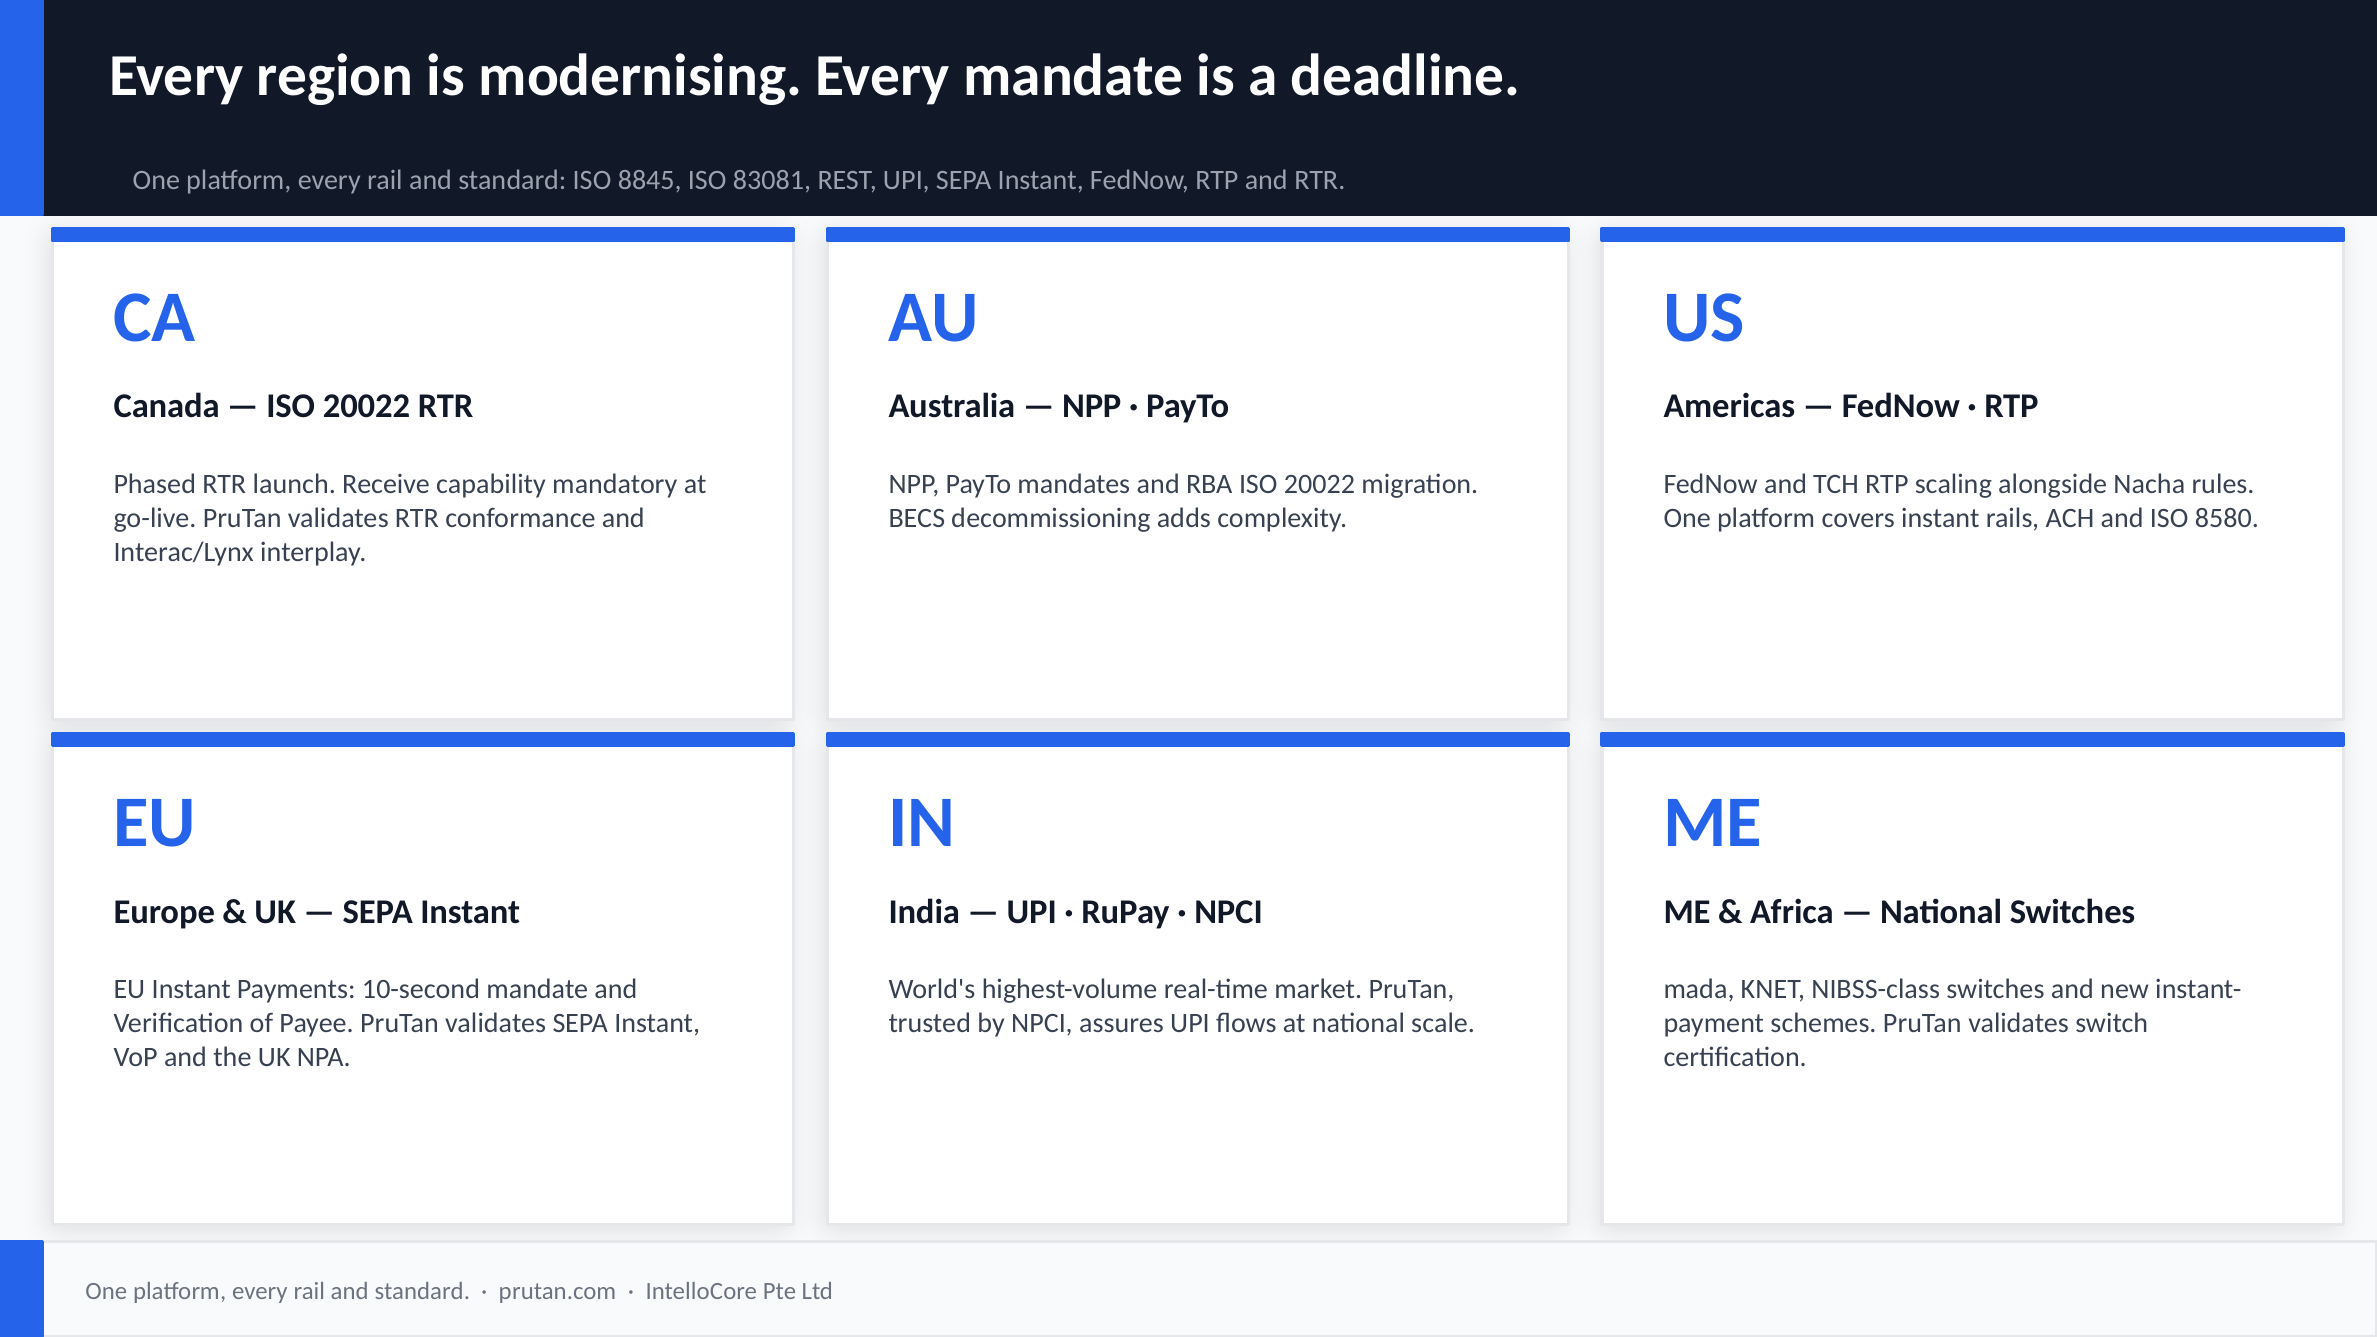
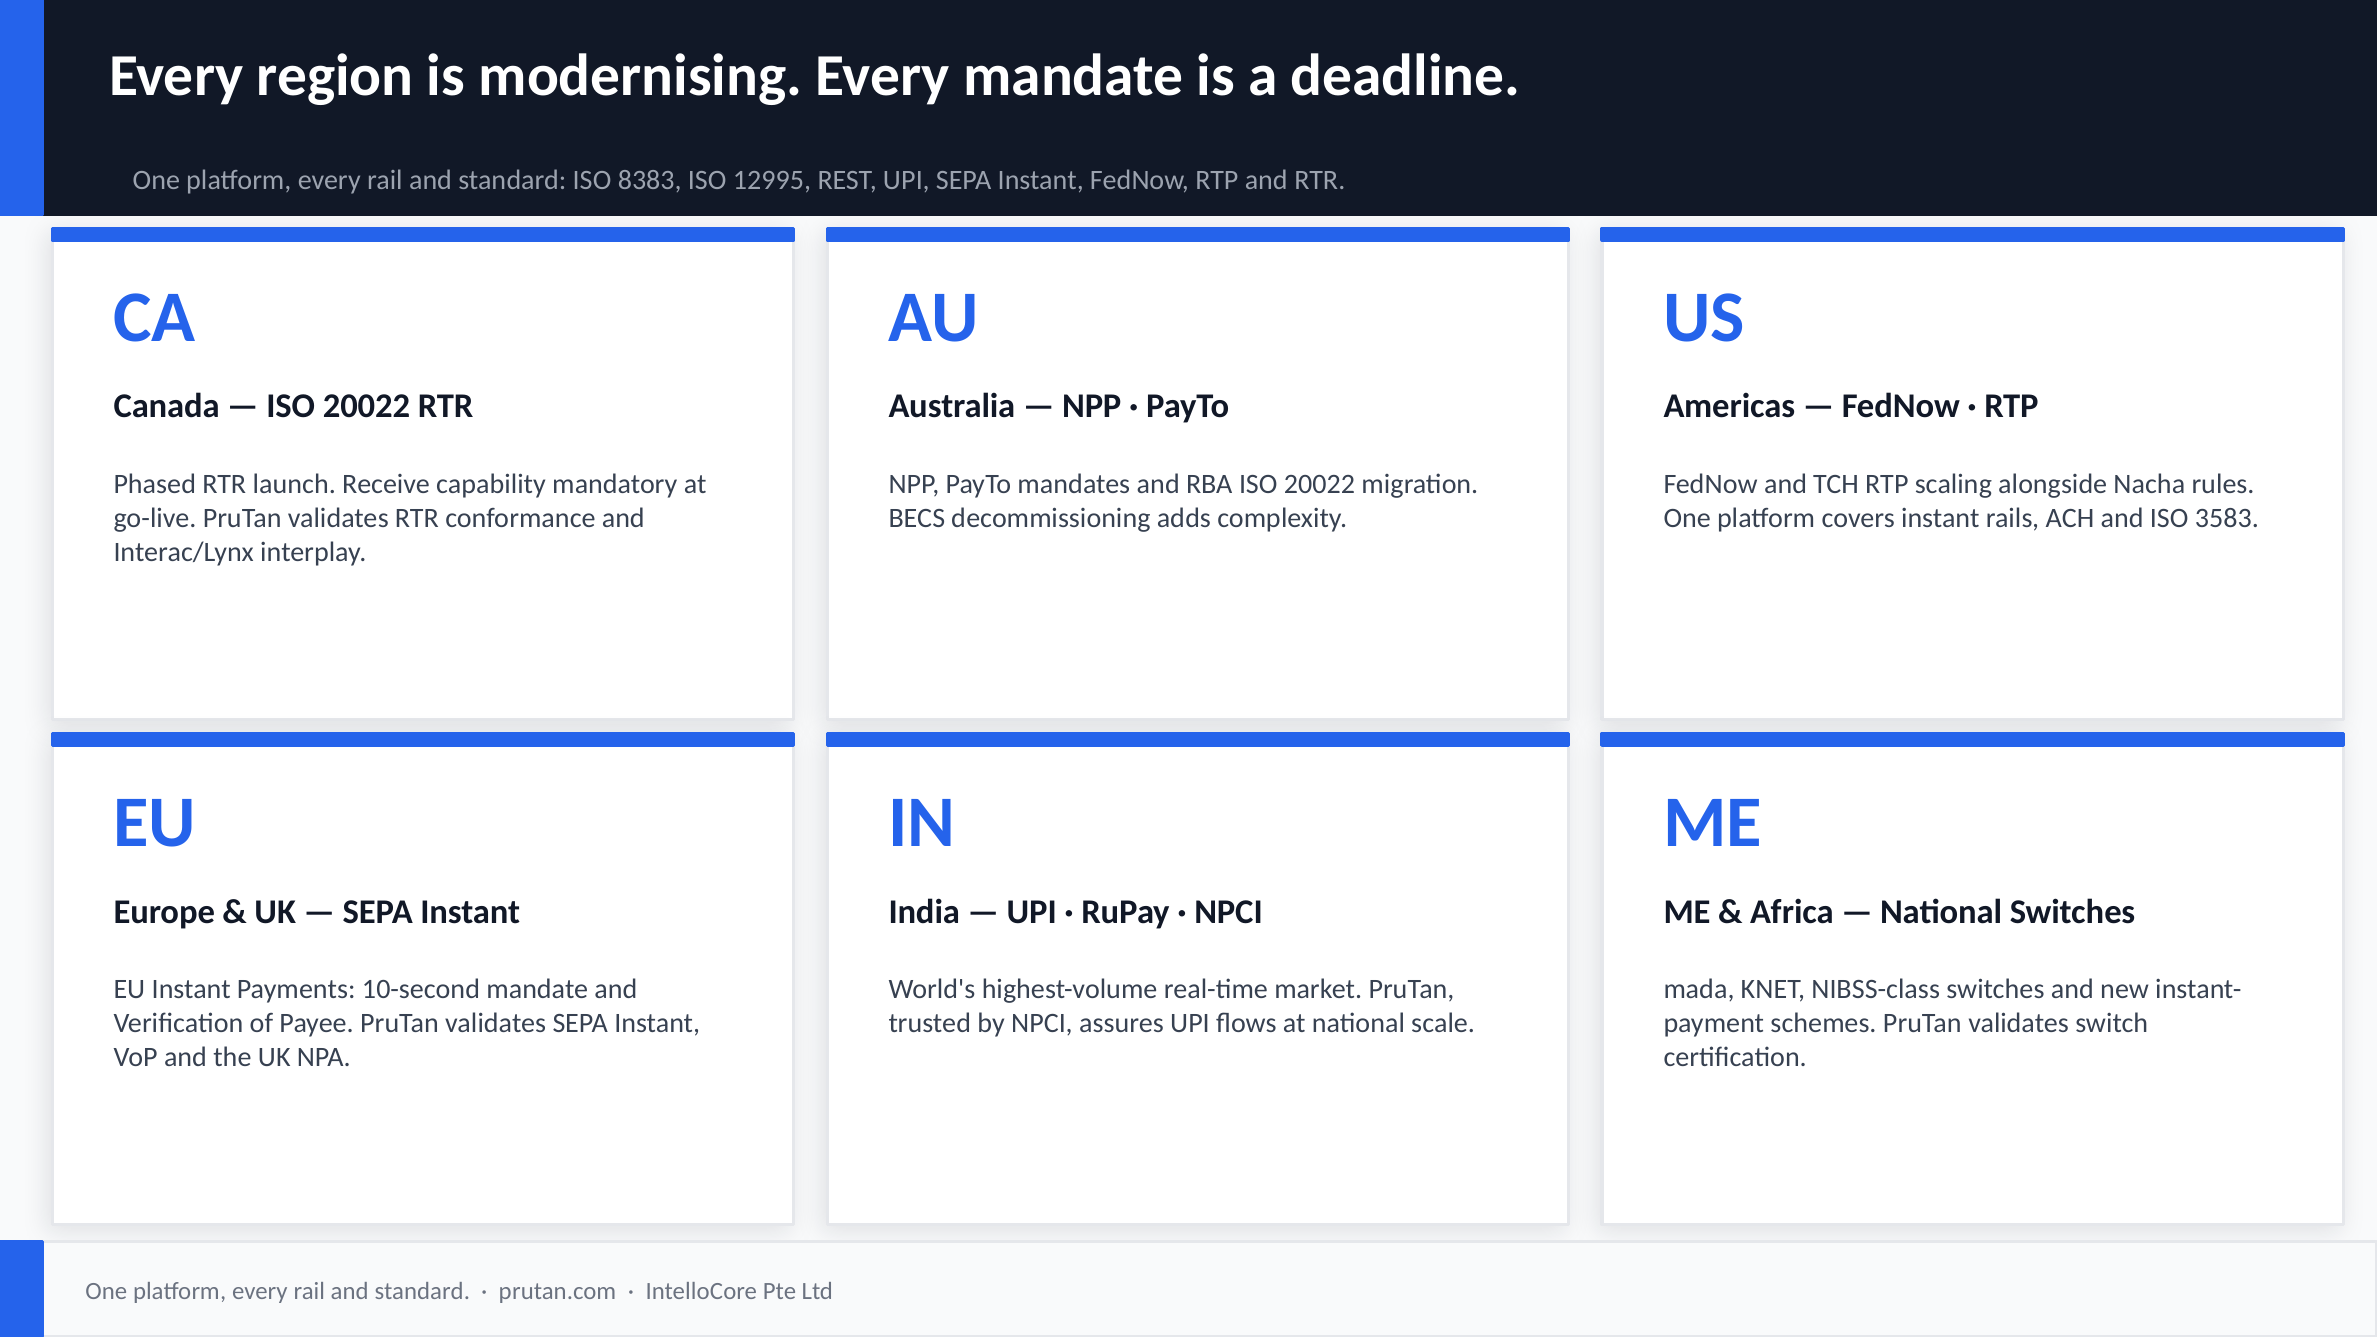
8845: 8845 -> 8383
83081: 83081 -> 12995
8580: 8580 -> 3583
